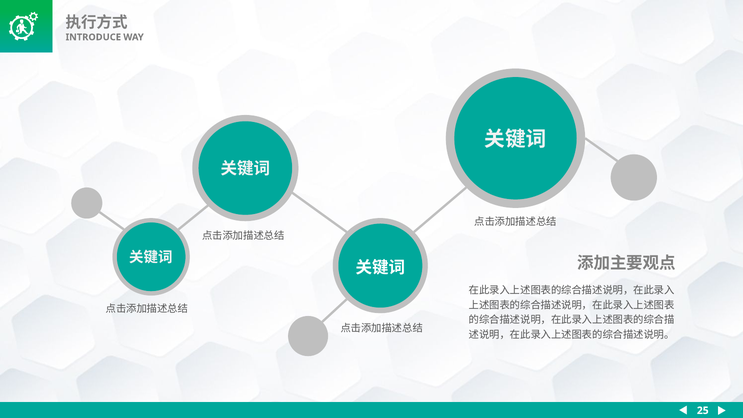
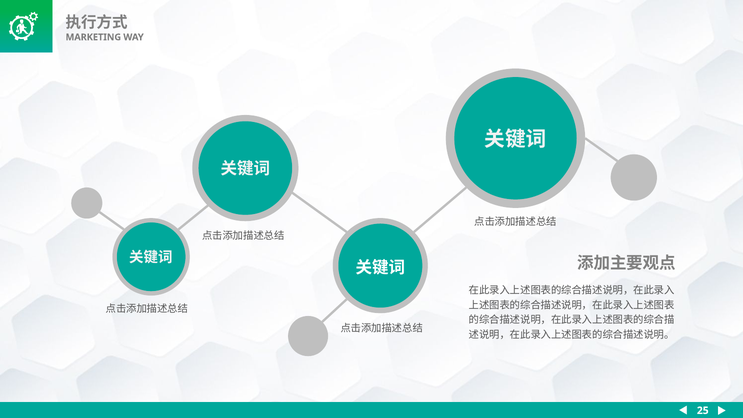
INTRODUCE: INTRODUCE -> MARKETING
